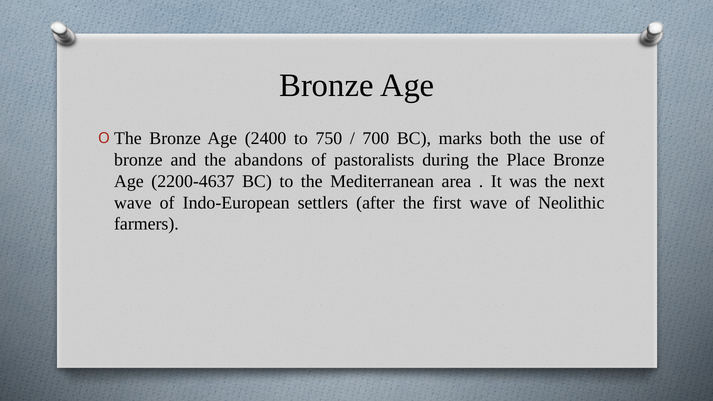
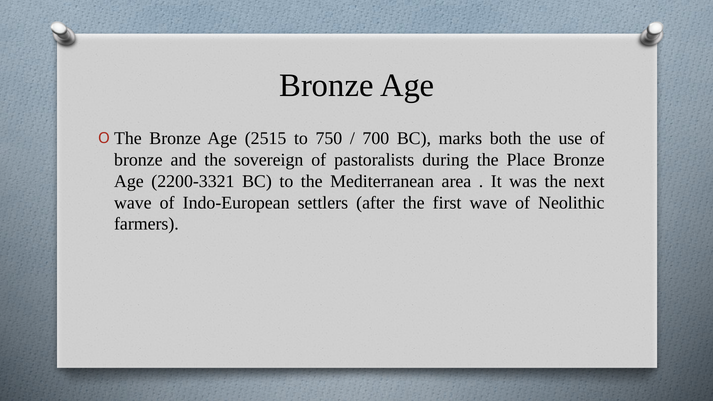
2400: 2400 -> 2515
abandons: abandons -> sovereign
2200-4637: 2200-4637 -> 2200-3321
